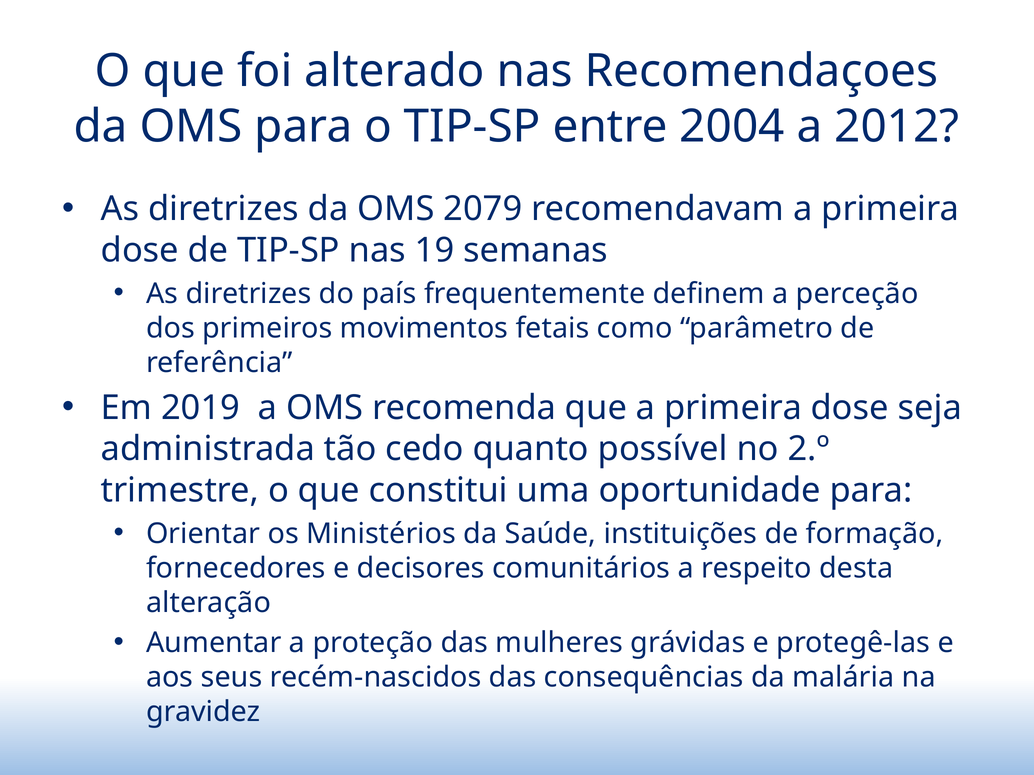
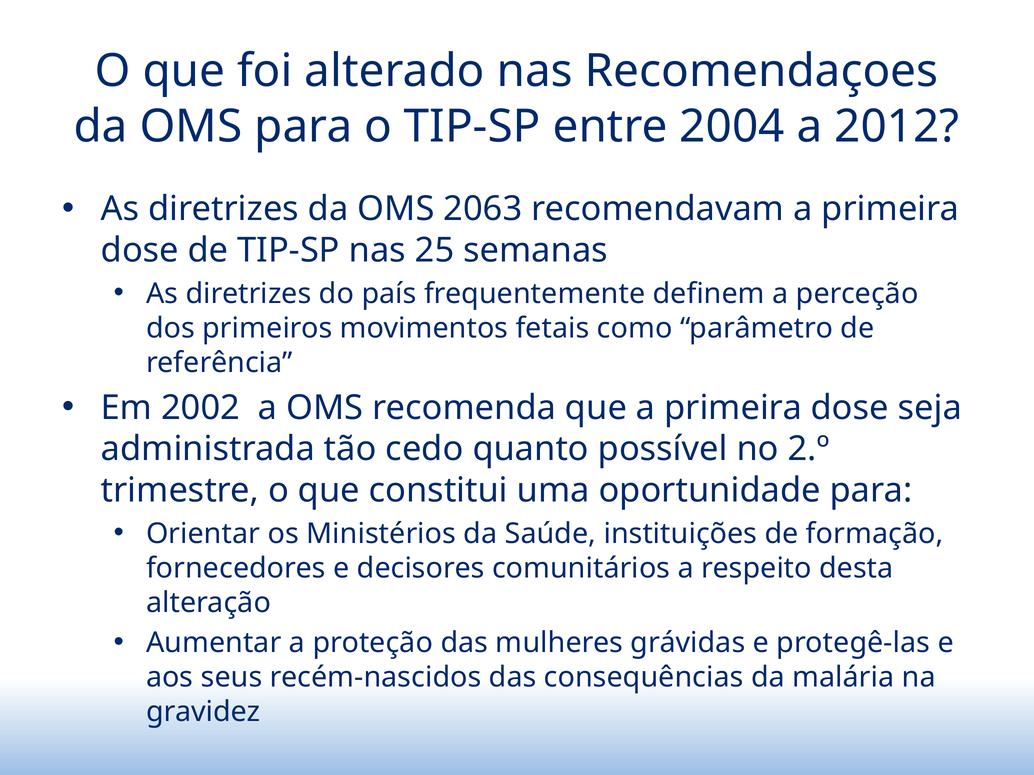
2079: 2079 -> 2063
19: 19 -> 25
2019: 2019 -> 2002
